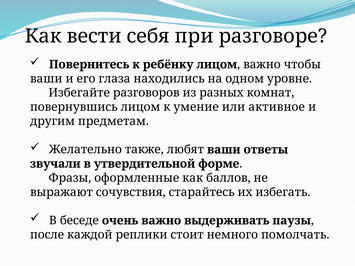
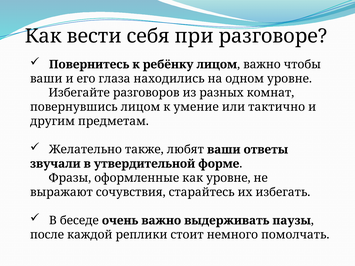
активное: активное -> тактично
как баллов: баллов -> уровне
